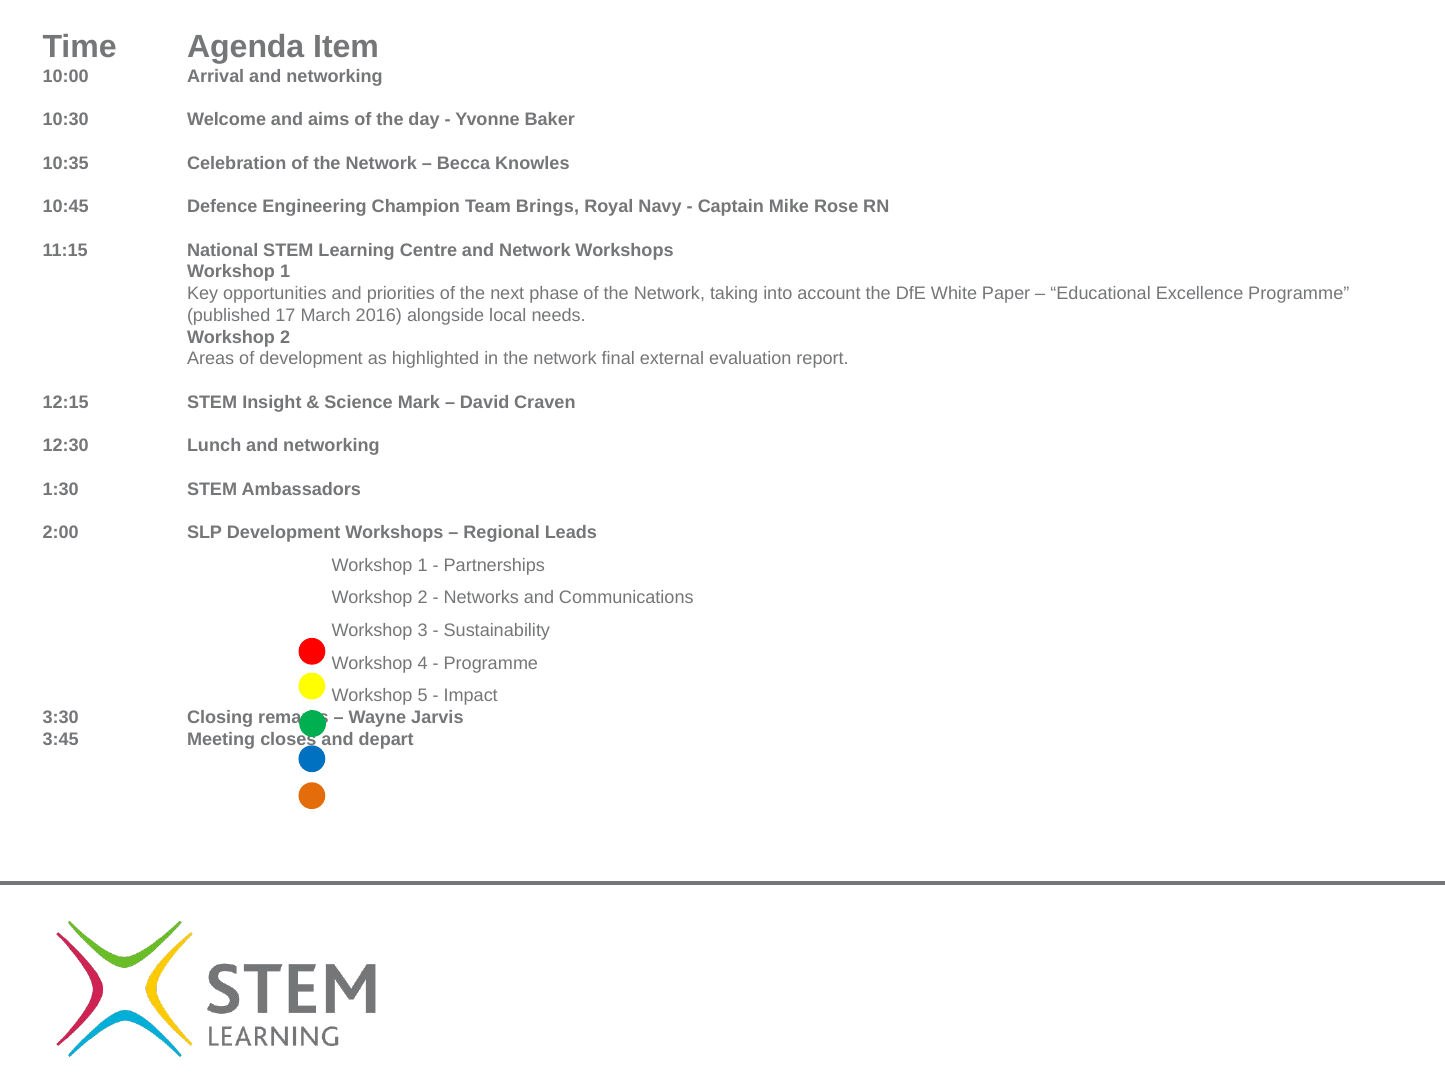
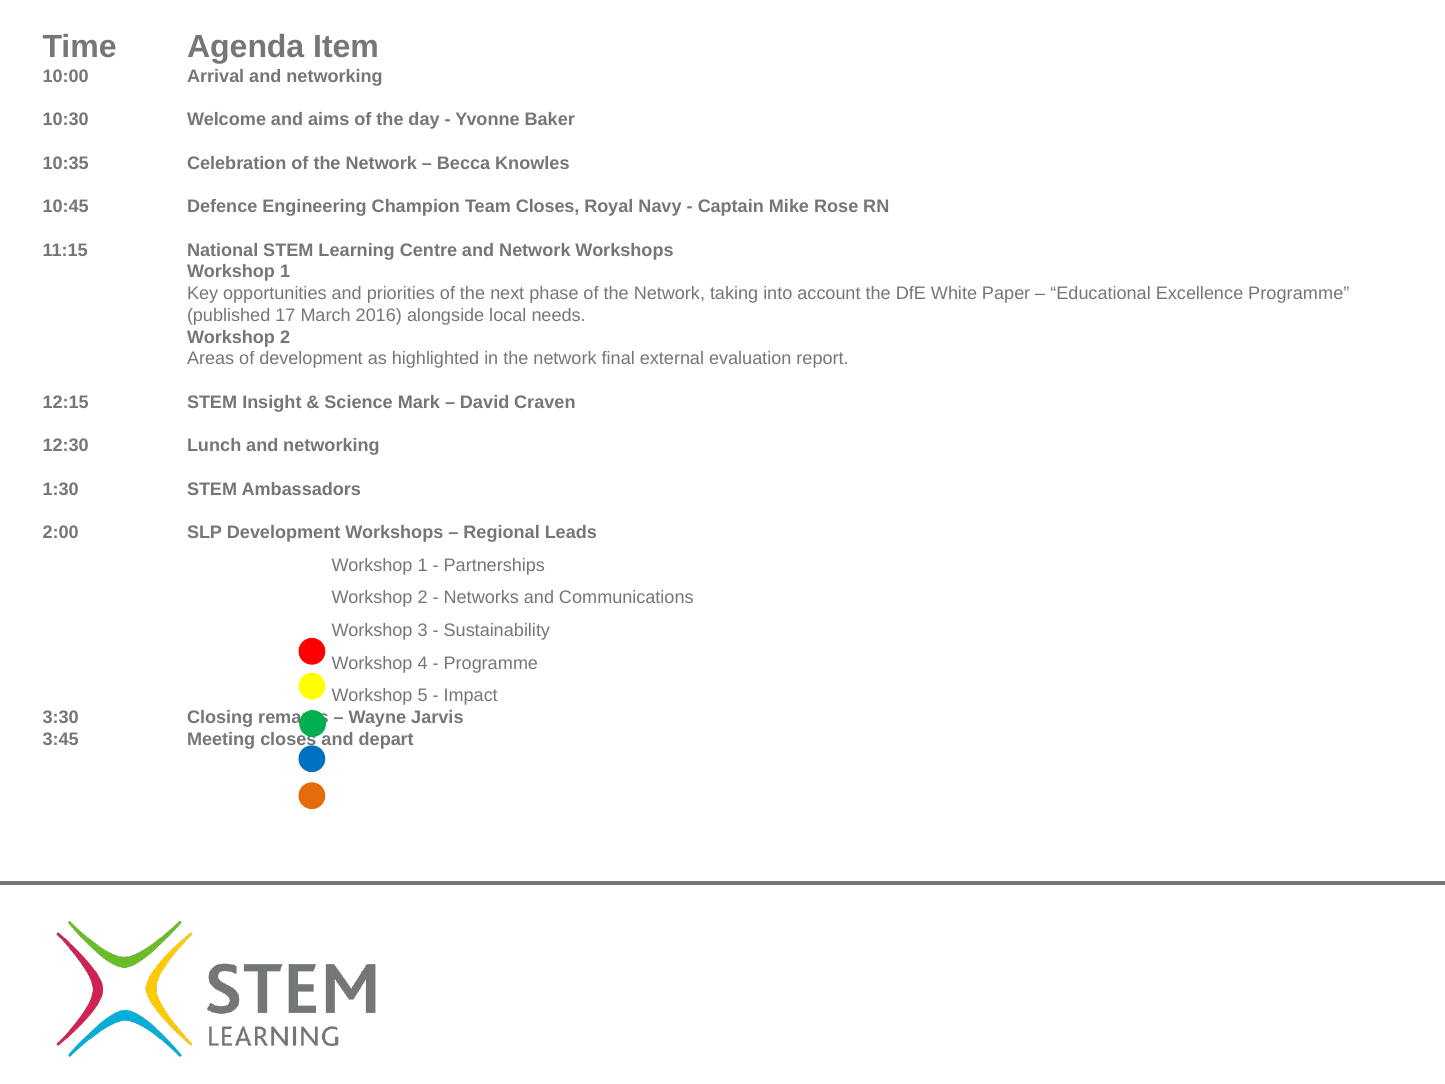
Team Brings: Brings -> Closes
